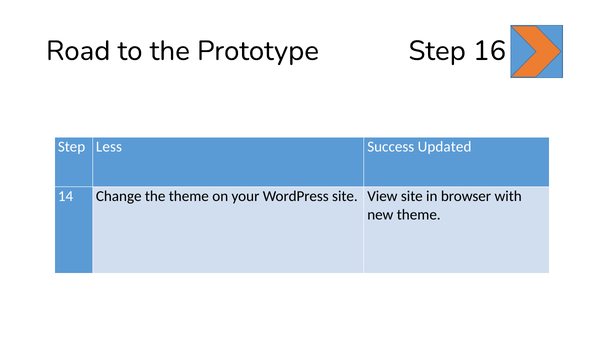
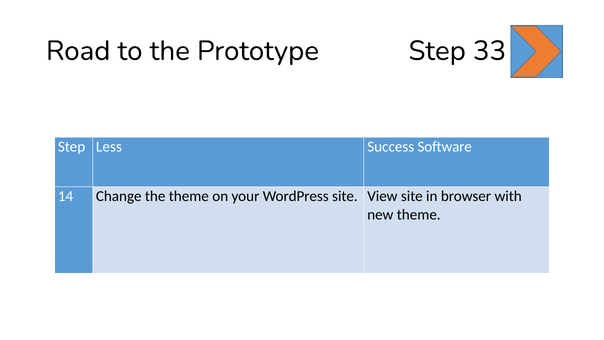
16: 16 -> 33
Updated: Updated -> Software
